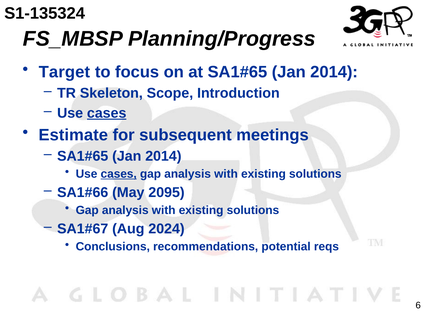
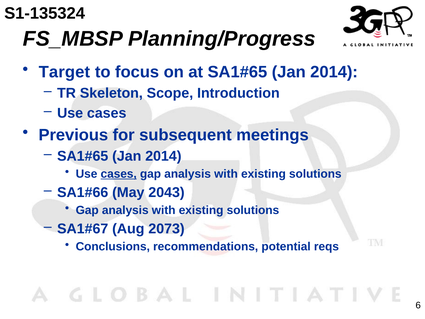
cases at (107, 113) underline: present -> none
Estimate: Estimate -> Previous
2095: 2095 -> 2043
2024: 2024 -> 2073
